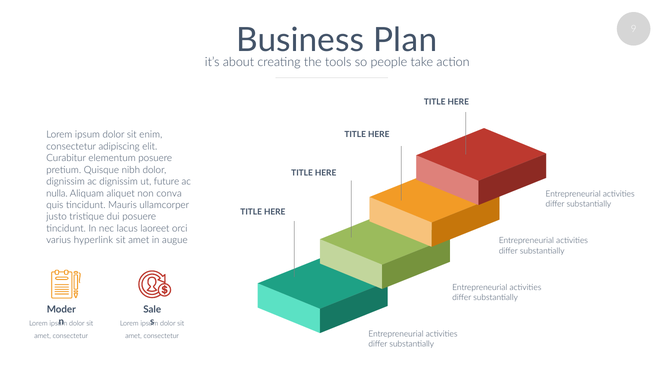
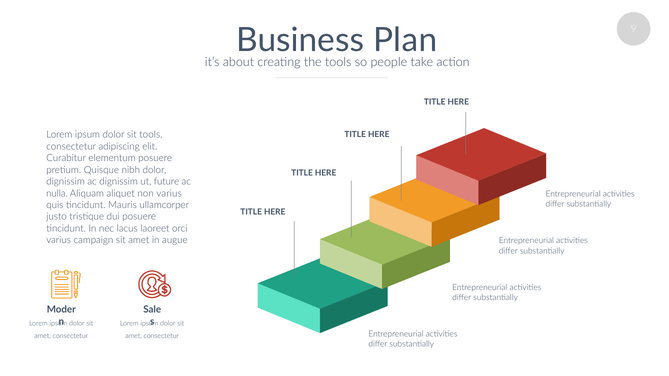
sit enim: enim -> tools
non conva: conva -> varius
hyperlink: hyperlink -> campaign
